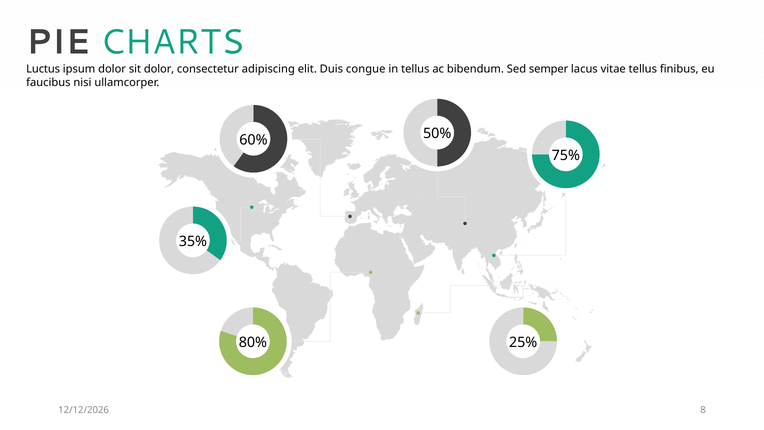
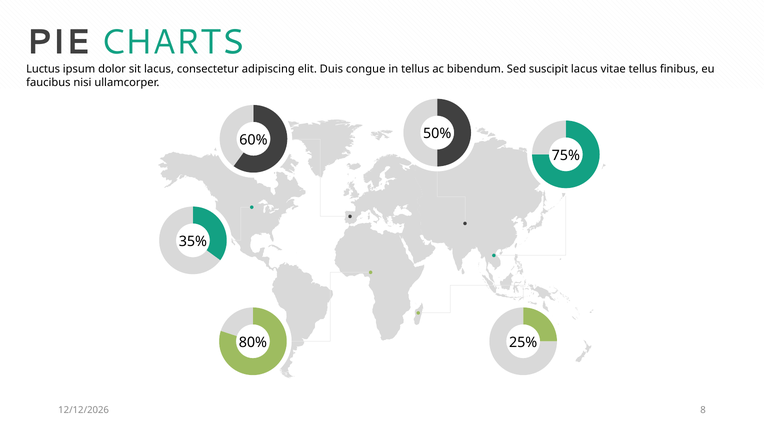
sit dolor: dolor -> lacus
semper: semper -> suscipit
